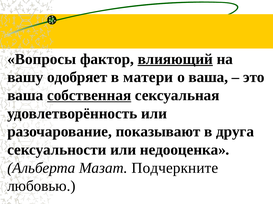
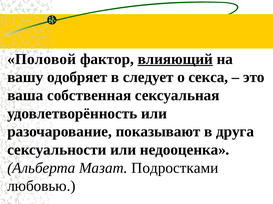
Вопросы: Вопросы -> Половой
матери: матери -> следует
о ваша: ваша -> секса
собственная underline: present -> none
Подчеркните: Подчеркните -> Подростками
